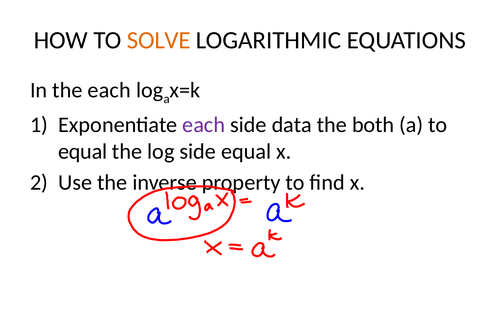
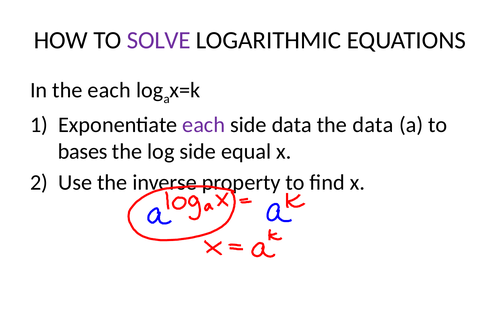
SOLVE colour: orange -> purple
the both: both -> data
equal at (83, 152): equal -> bases
